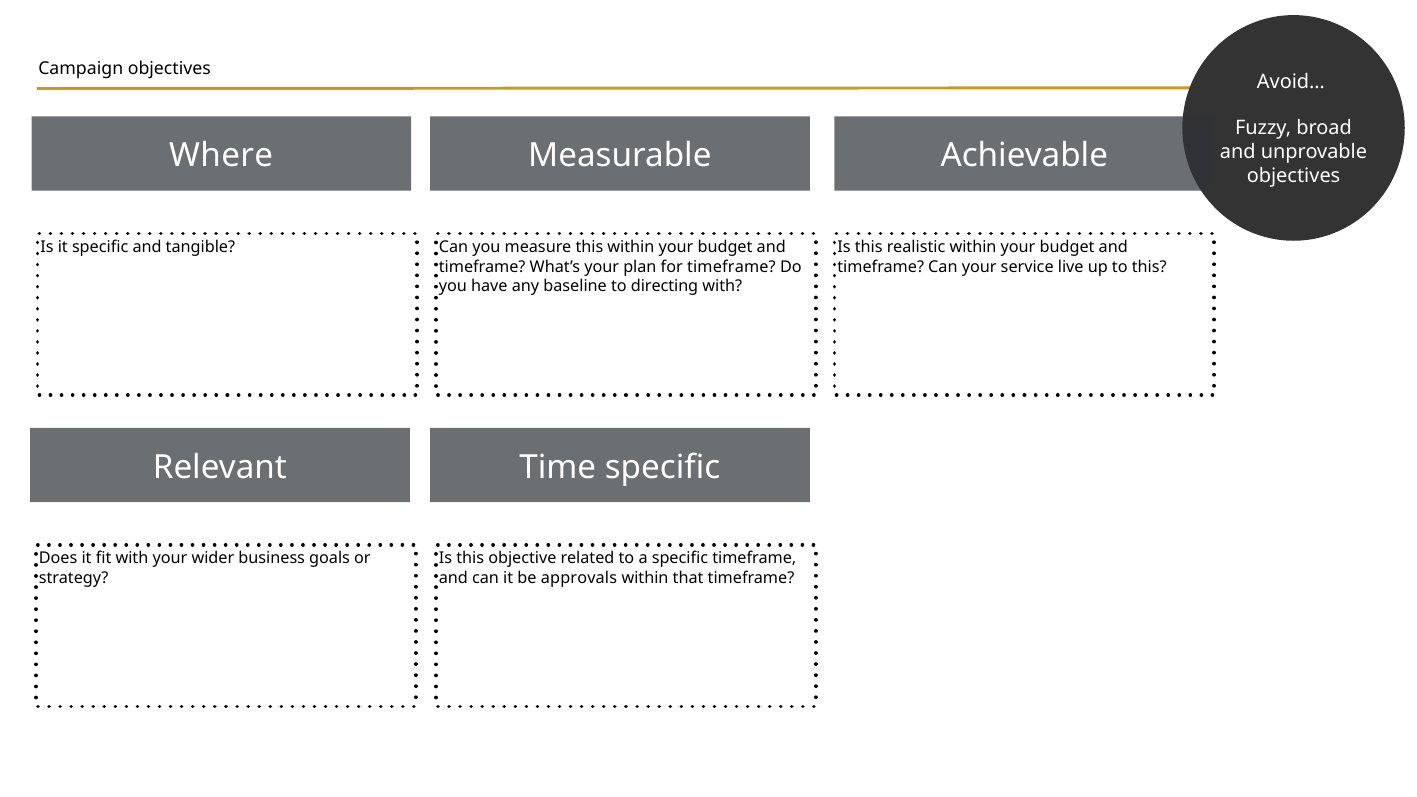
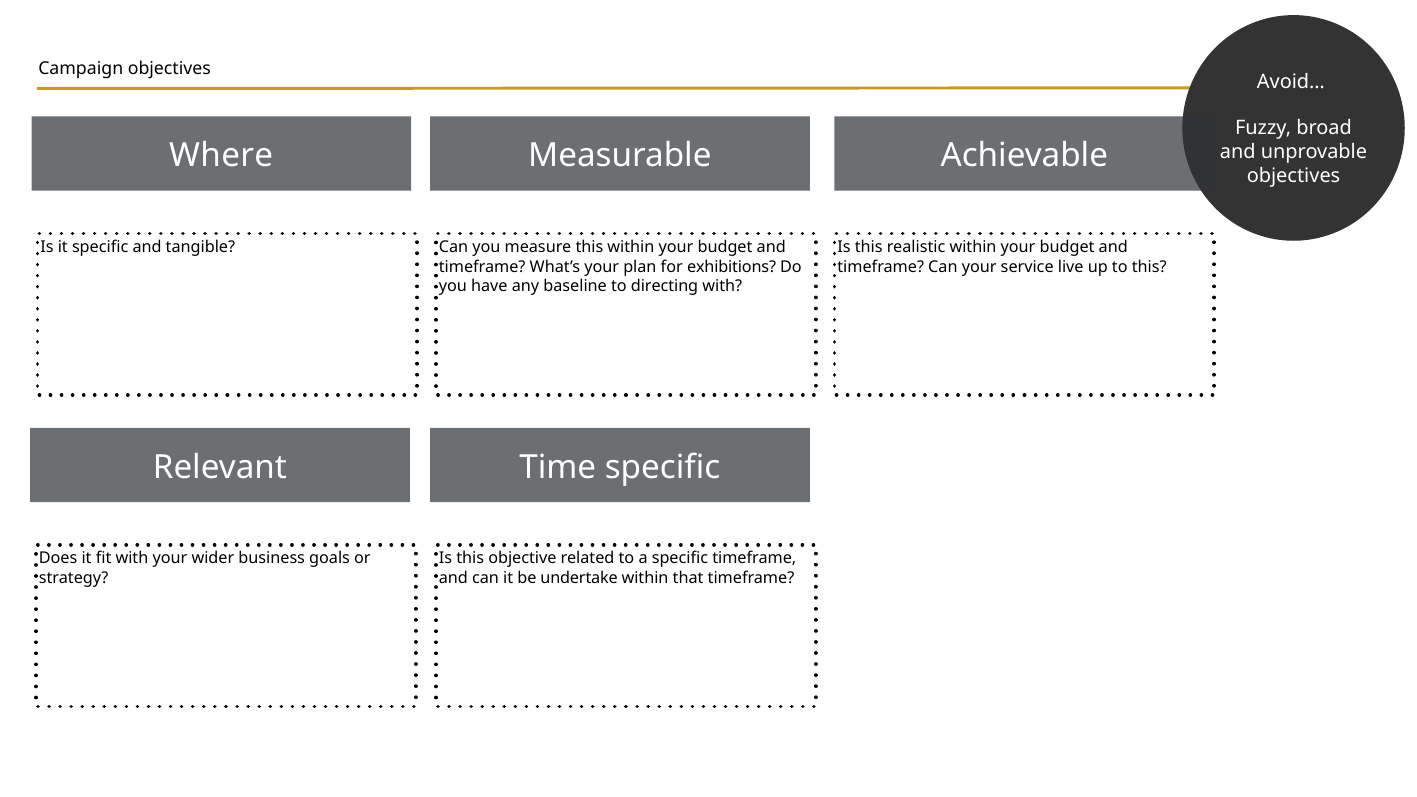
for timeframe: timeframe -> exhibitions
approvals: approvals -> undertake
